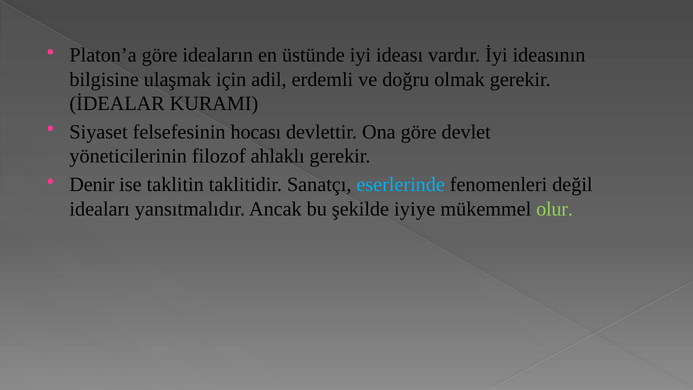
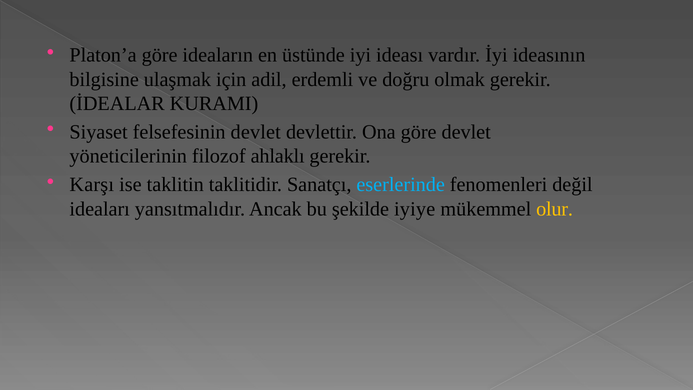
felsefesinin hocası: hocası -> devlet
Denir: Denir -> Karşı
olur colour: light green -> yellow
